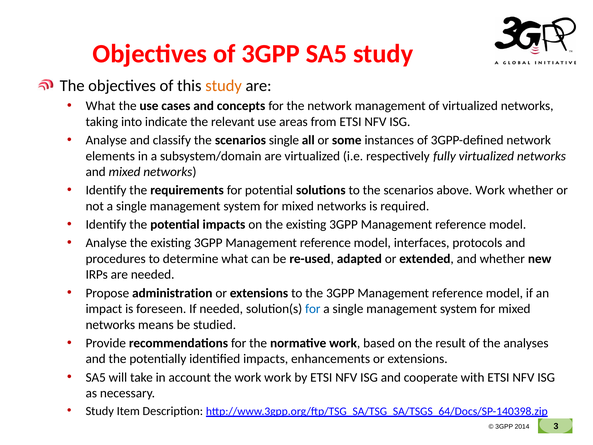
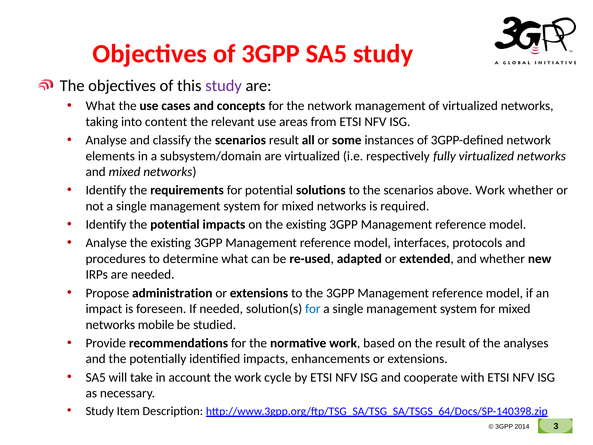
study at (224, 86) colour: orange -> purple
indicate: indicate -> content
scenarios single: single -> result
means: means -> mobile
work work: work -> cycle
